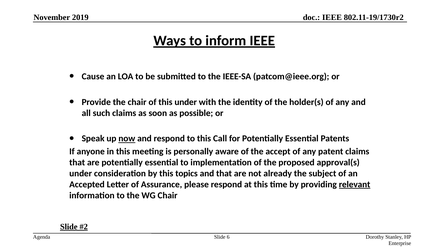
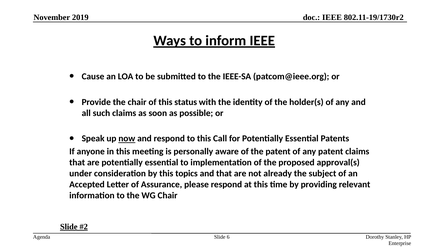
this under: under -> status
the accept: accept -> patent
relevant underline: present -> none
